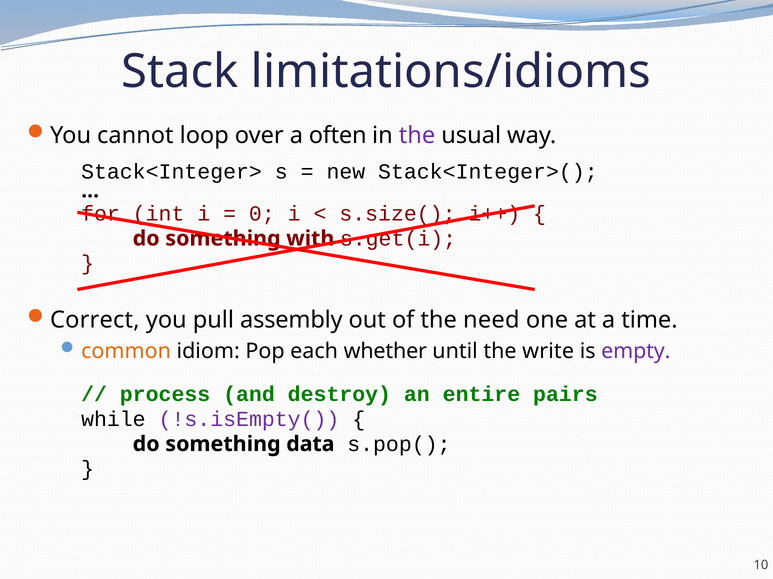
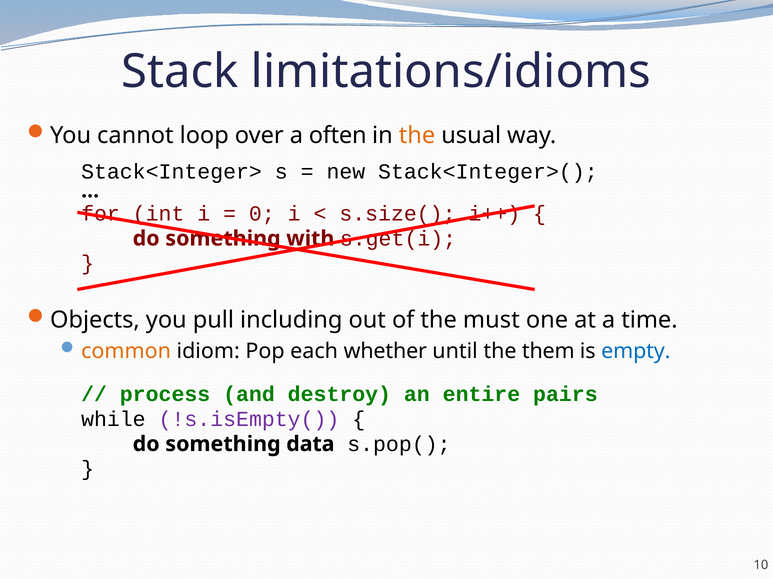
the at (417, 136) colour: purple -> orange
Correct: Correct -> Objects
assembly: assembly -> including
need: need -> must
write: write -> them
empty colour: purple -> blue
